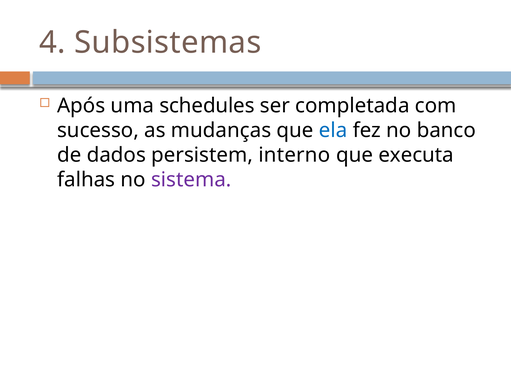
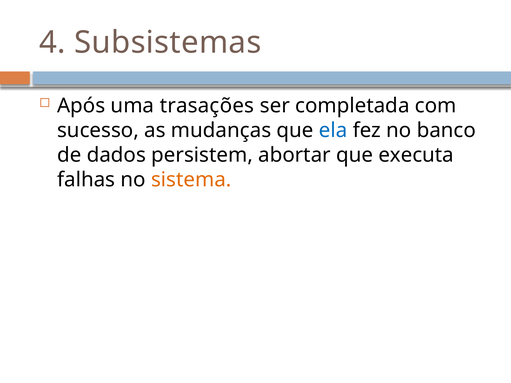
schedules: schedules -> trasações
interno: interno -> abortar
sistema colour: purple -> orange
